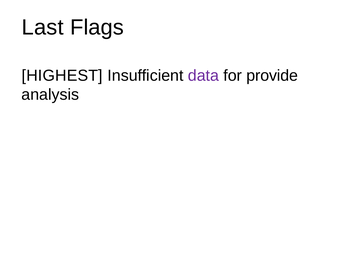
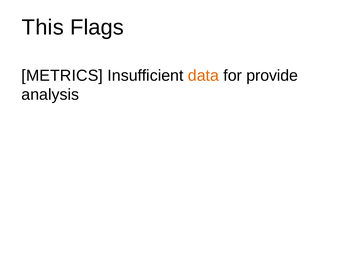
Last: Last -> This
HIGHEST: HIGHEST -> METRICS
data colour: purple -> orange
